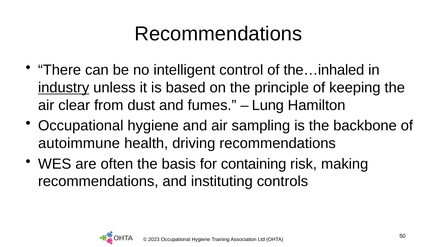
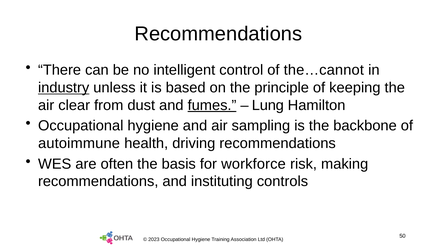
the…inhaled: the…inhaled -> the…cannot
fumes underline: none -> present
containing: containing -> workforce
